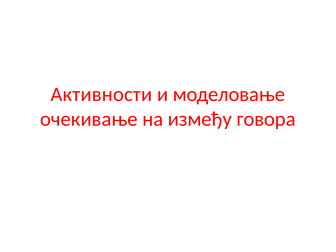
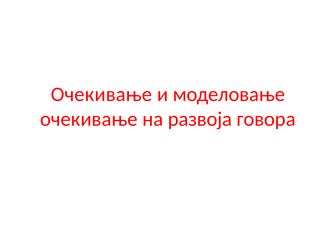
Активности at (101, 94): Активности -> Очекивање
између: између -> развоја
